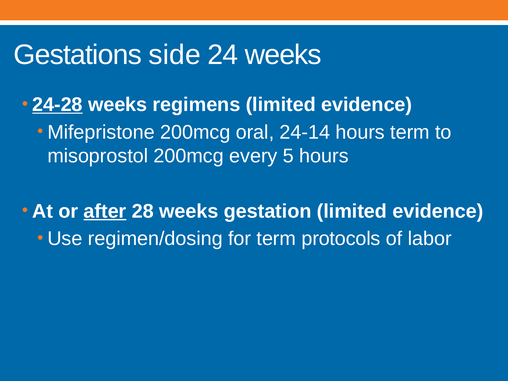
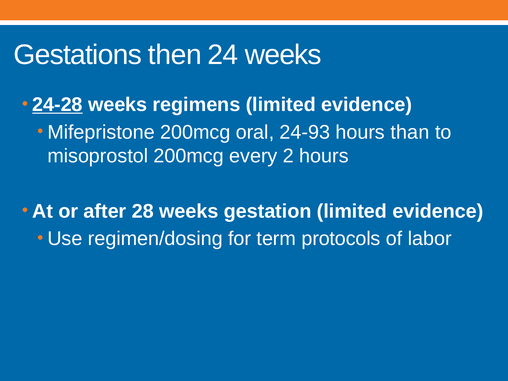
side: side -> then
24-14: 24-14 -> 24-93
hours term: term -> than
5: 5 -> 2
after underline: present -> none
